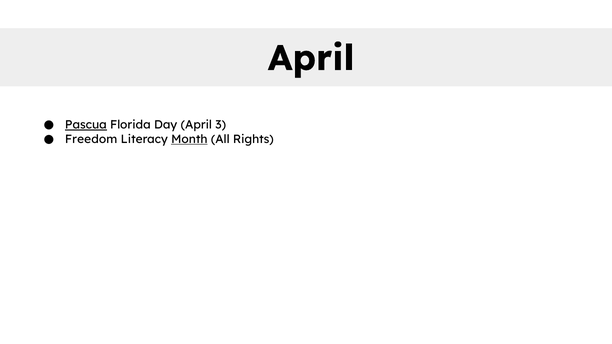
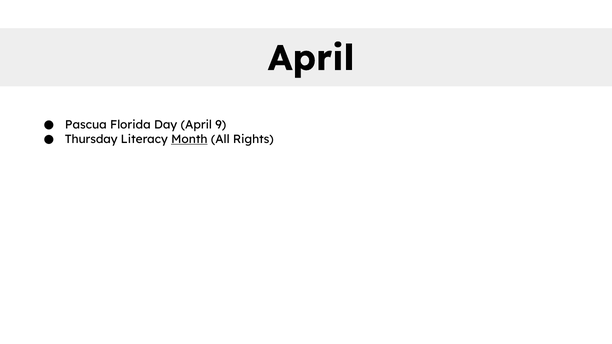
Pascua underline: present -> none
3: 3 -> 9
Freedom: Freedom -> Thursday
